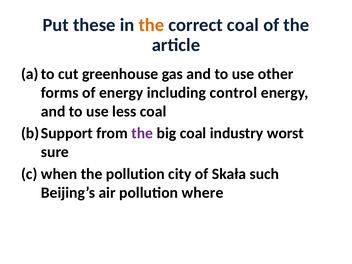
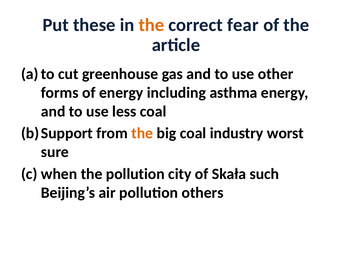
correct coal: coal -> fear
control: control -> asthma
the at (142, 133) colour: purple -> orange
where: where -> others
